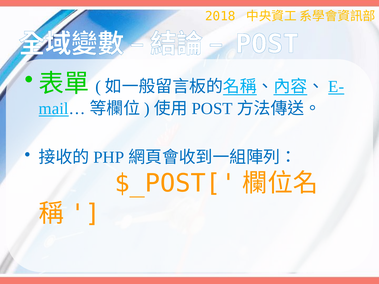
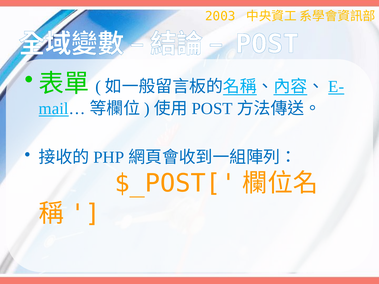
2018: 2018 -> 2003
